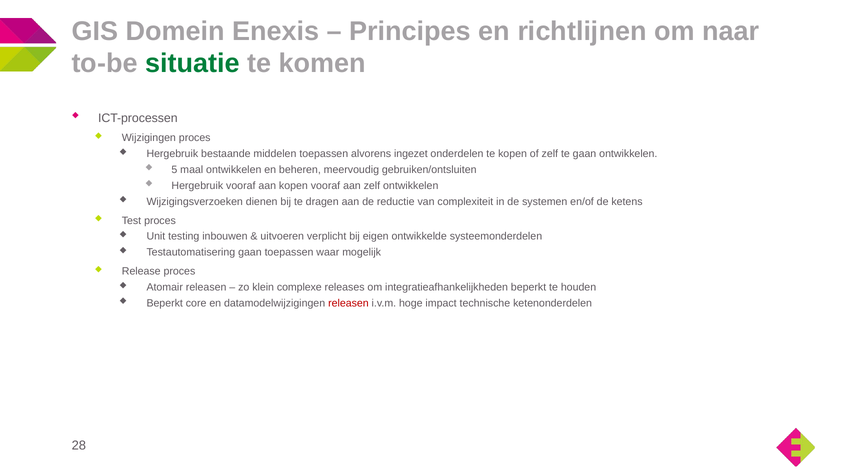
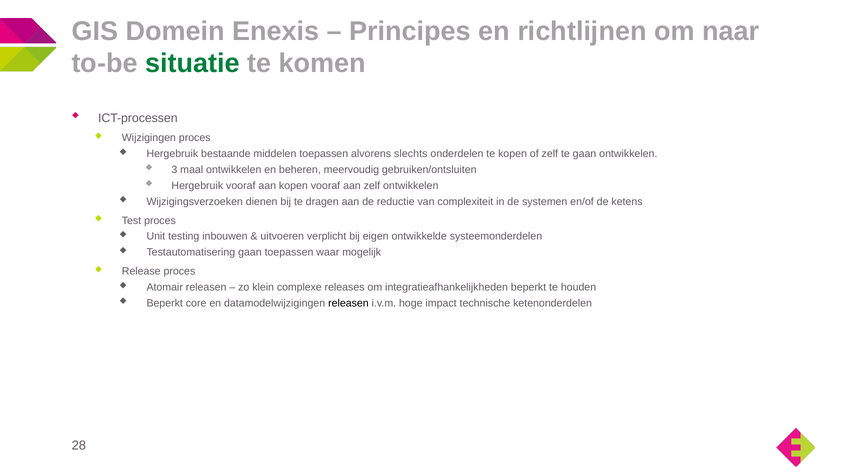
ingezet: ingezet -> slechts
5: 5 -> 3
releasen at (348, 303) colour: red -> black
